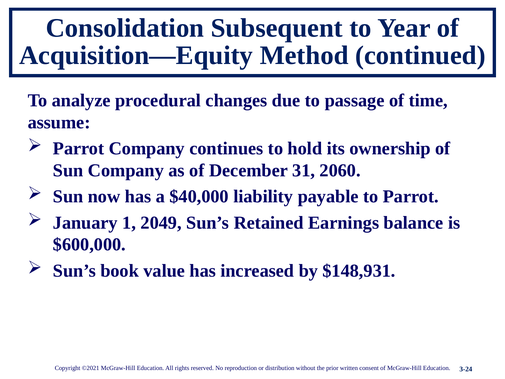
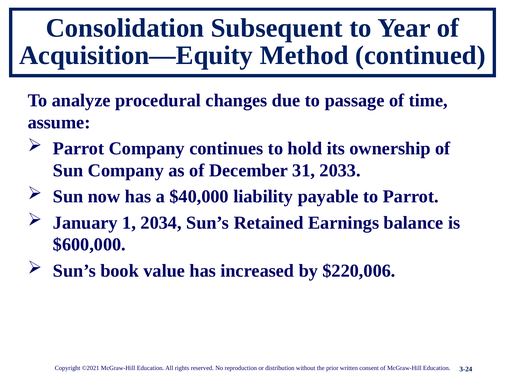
2060: 2060 -> 2033
2049: 2049 -> 2034
$148,931: $148,931 -> $220,006
